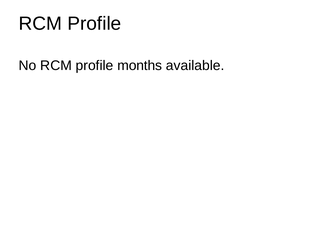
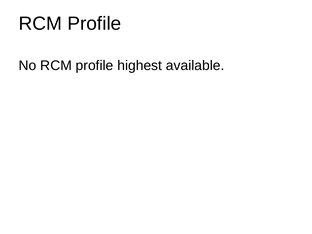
months: months -> highest
